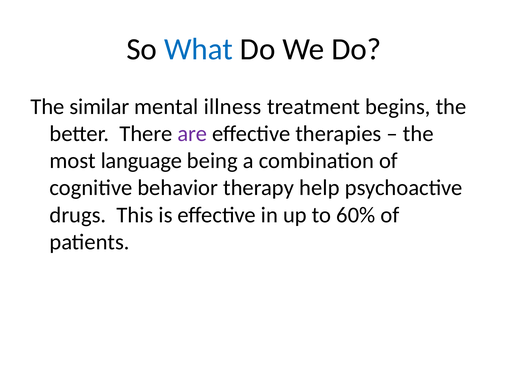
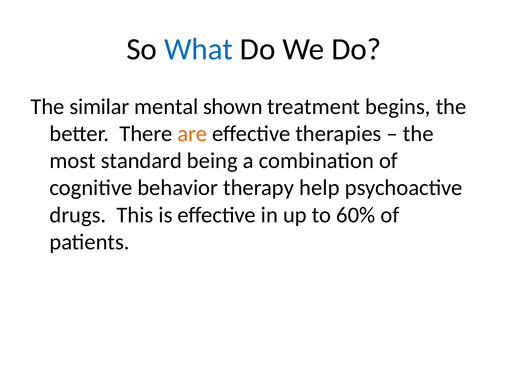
illness: illness -> shown
are colour: purple -> orange
language: language -> standard
